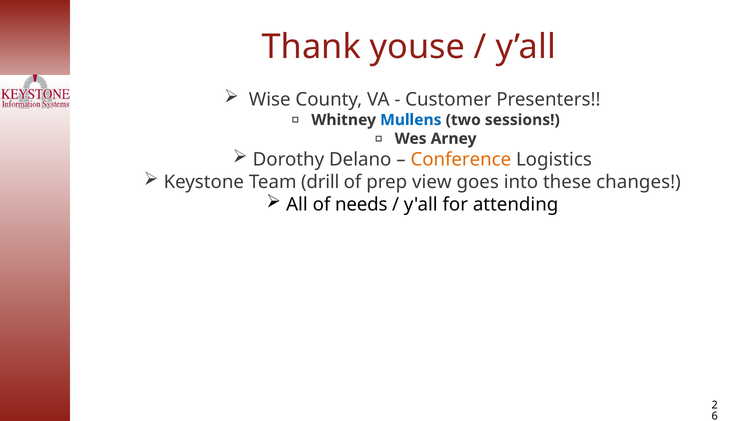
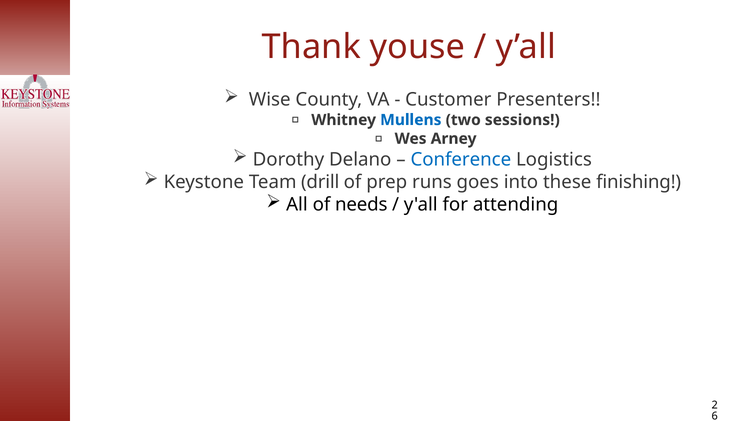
Conference colour: orange -> blue
view: view -> runs
changes: changes -> finishing
